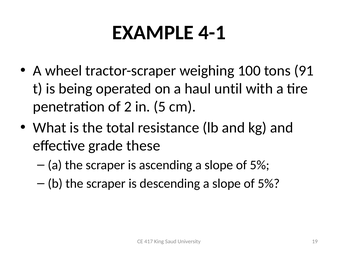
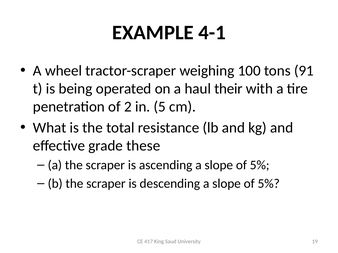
until: until -> their
